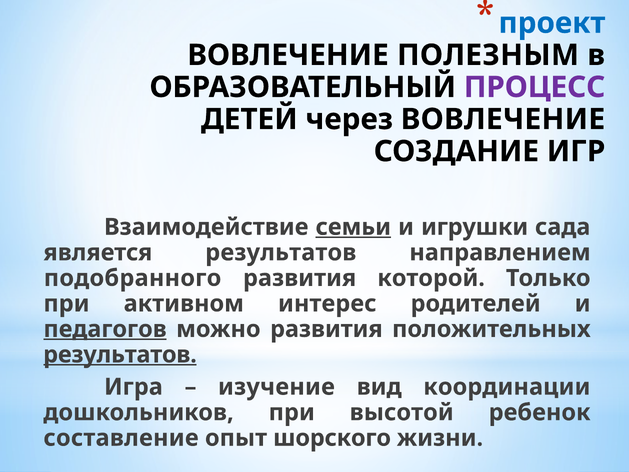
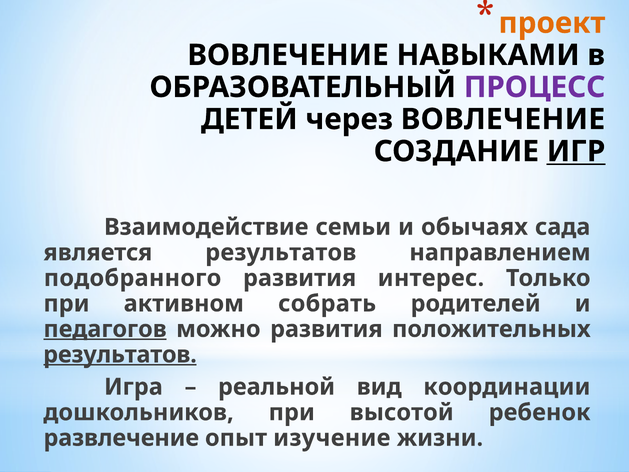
проект colour: blue -> orange
ПОЛЕЗНЫМ: ПОЛЕЗНЫМ -> НАВЫКАМИ
ИГР underline: none -> present
семьи underline: present -> none
игрушки: игрушки -> обычаях
которой: которой -> интерес
интерес: интерес -> собрать
изучение: изучение -> реальной
составление: составление -> развлечение
шорского: шорского -> изучение
